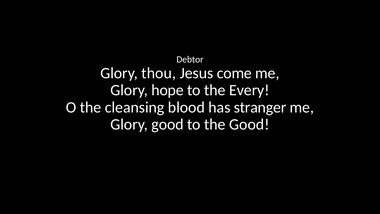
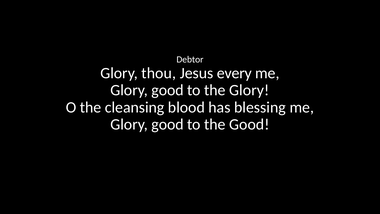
come: come -> every
hope at (168, 90): hope -> good
the Every: Every -> Glory
stranger: stranger -> blessing
